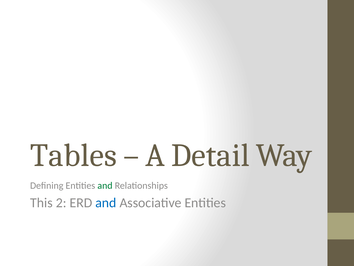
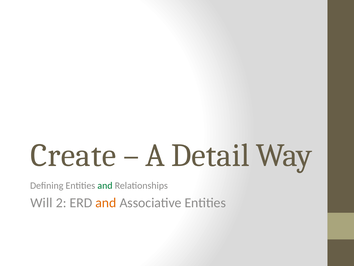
Tables: Tables -> Create
This: This -> Will
and at (106, 203) colour: blue -> orange
